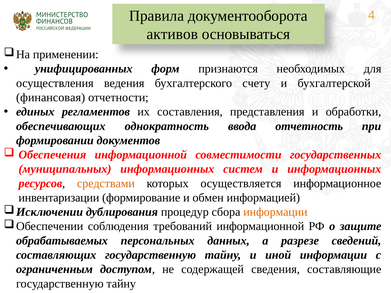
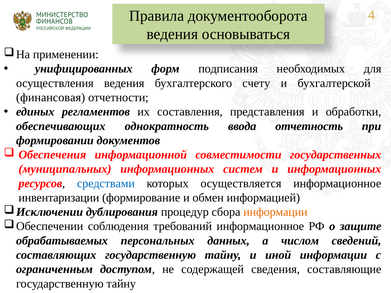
активов at (172, 34): активов -> ведения
признаются: признаются -> подписания
средствами colour: orange -> blue
требований информационной: информационной -> информационное
разрезе: разрезе -> числом
